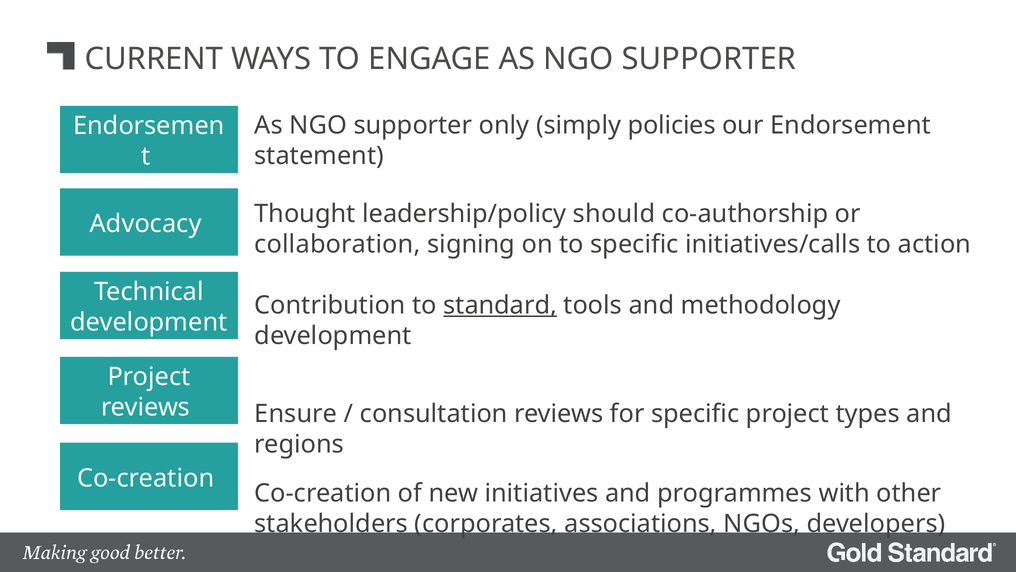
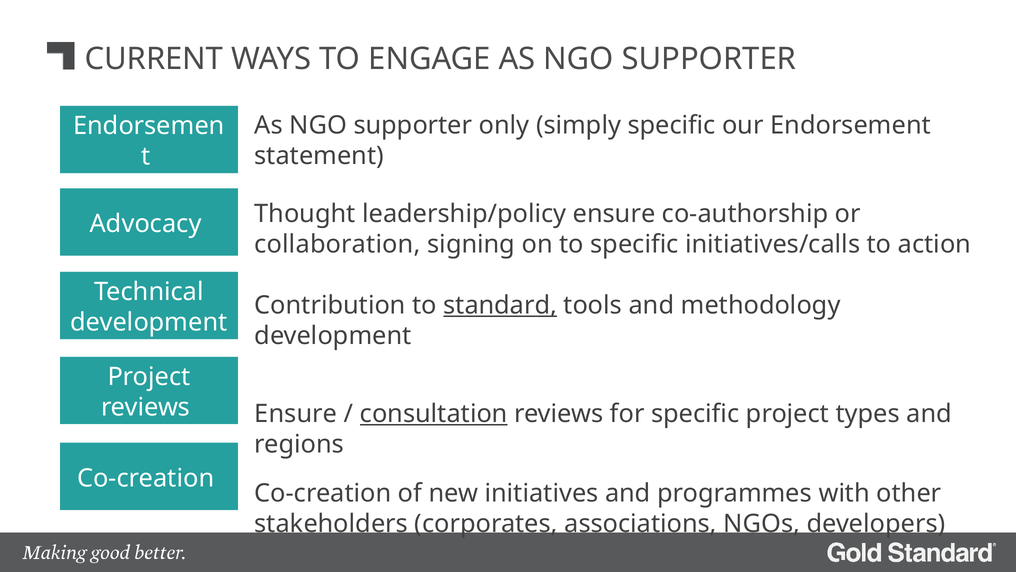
simply policies: policies -> specific
leadership/policy should: should -> ensure
consultation underline: none -> present
